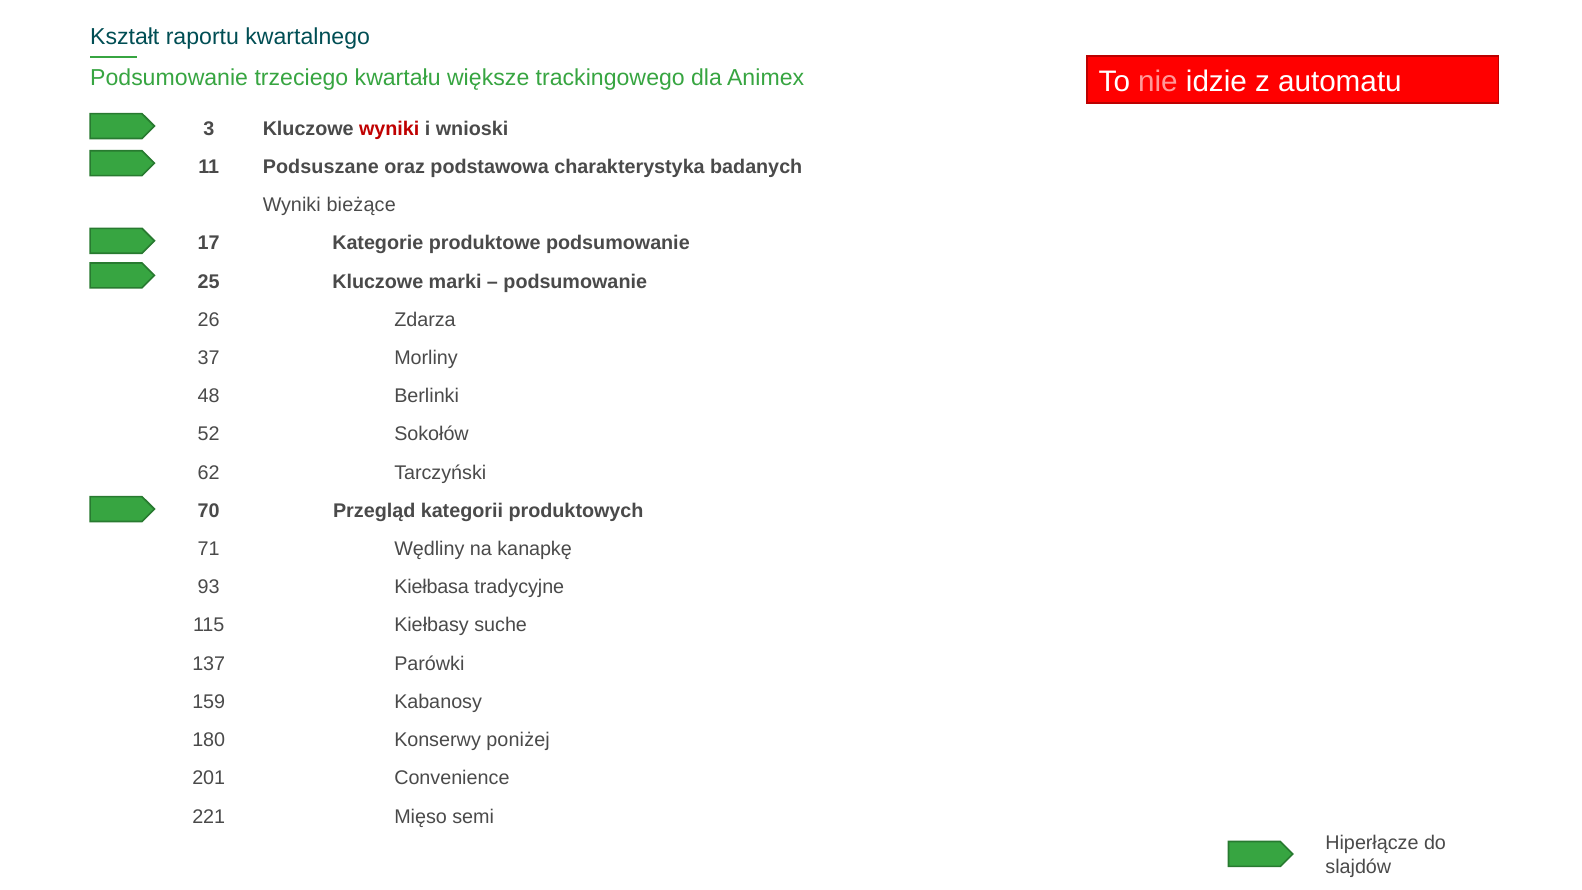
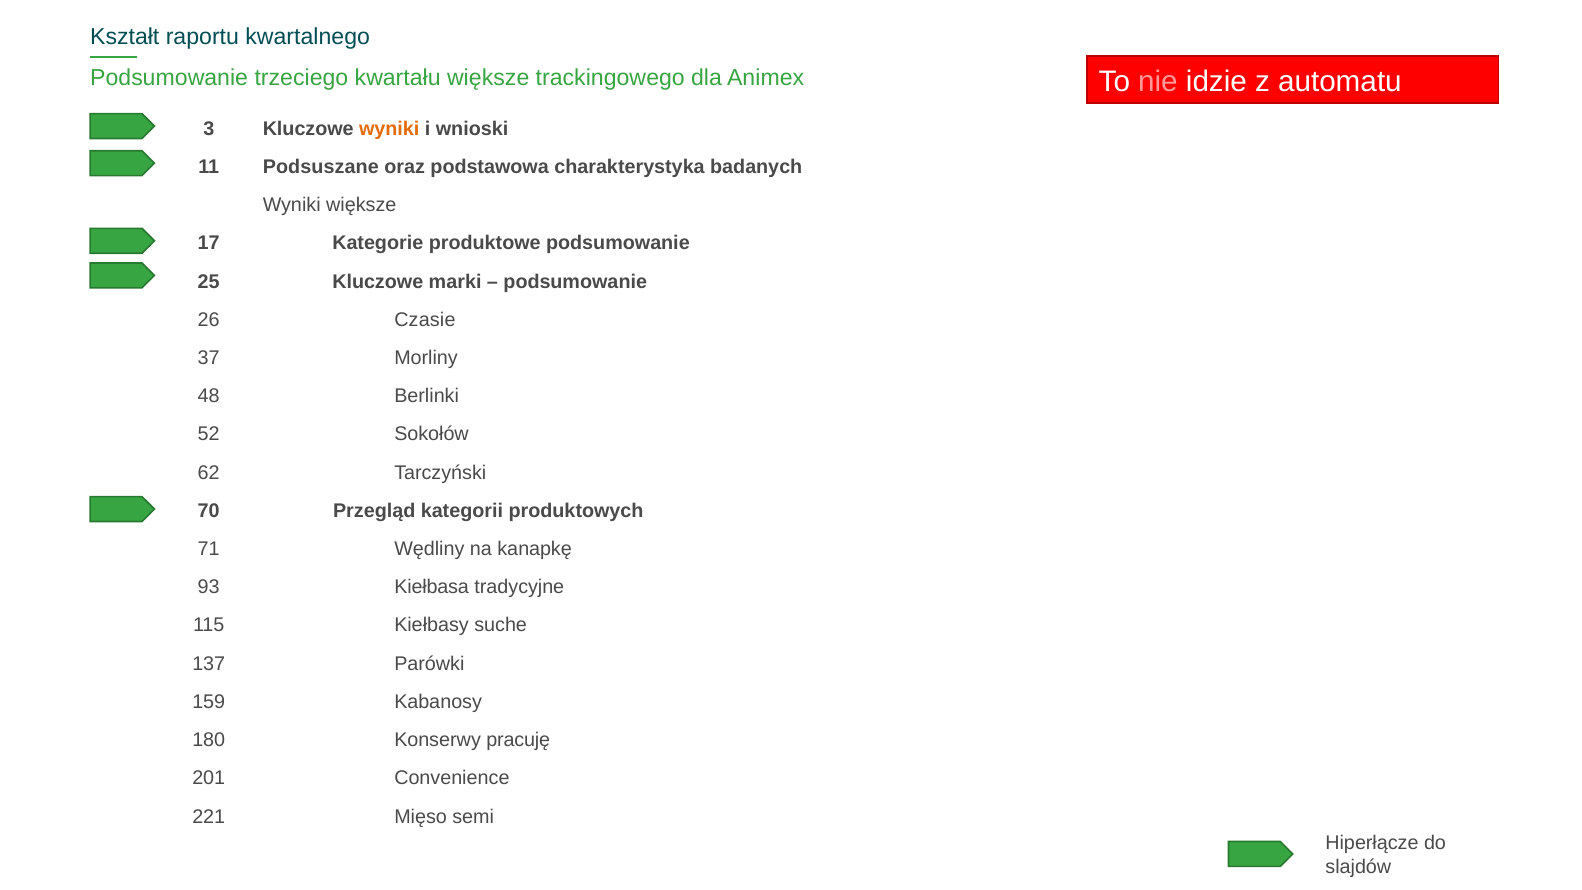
wyniki at (389, 129) colour: red -> orange
Wyniki bieżące: bieżące -> większe
Zdarza: Zdarza -> Czasie
poniżej: poniżej -> pracuję
